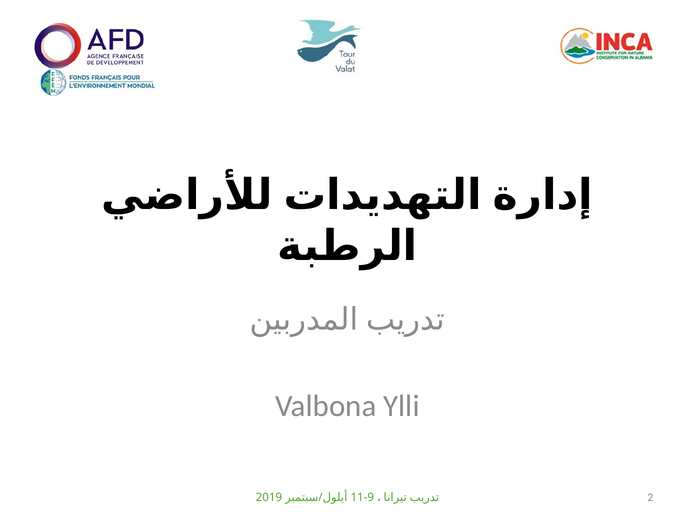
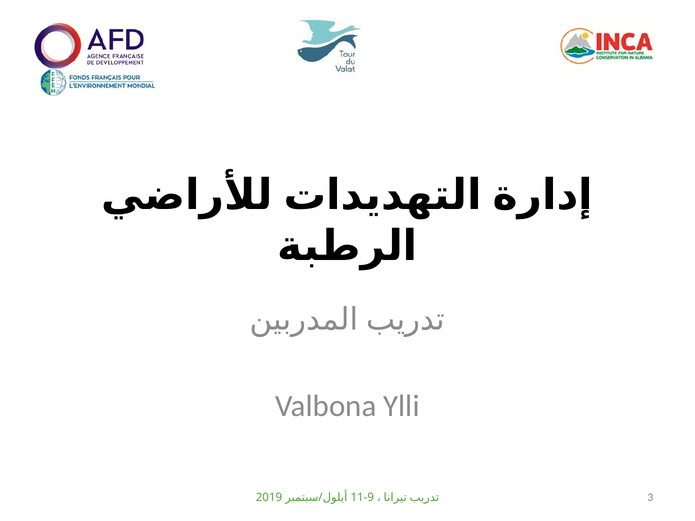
2: 2 -> 3
